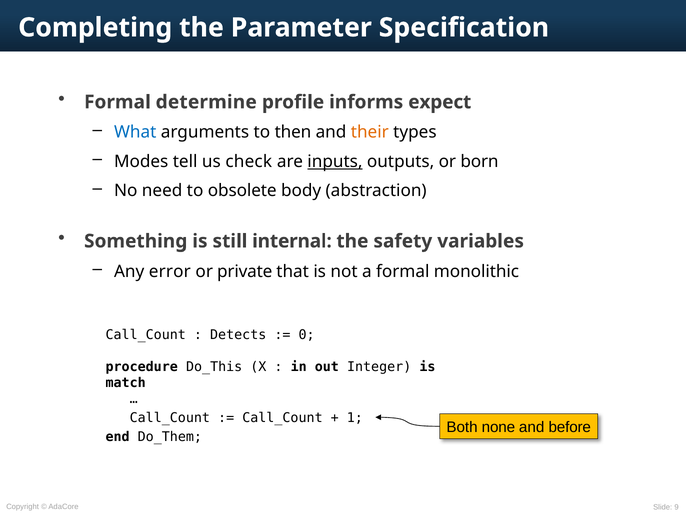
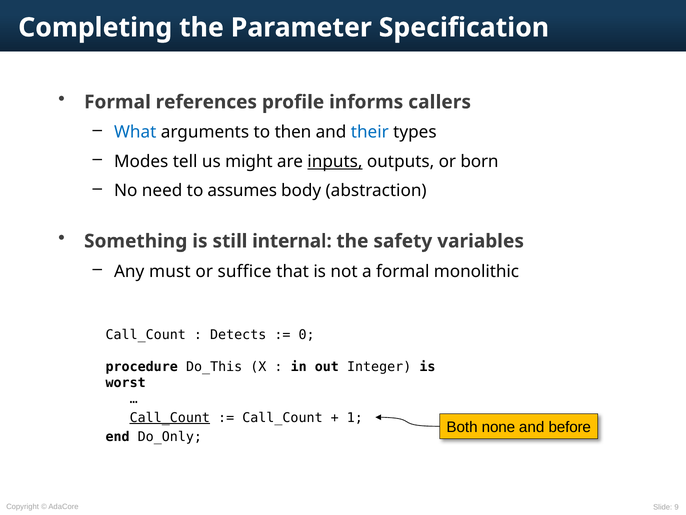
determine: determine -> references
expect: expect -> callers
their colour: orange -> blue
check: check -> might
obsolete: obsolete -> assumes
error: error -> must
private: private -> suffice
match: match -> worst
Call_Count at (170, 417) underline: none -> present
Do_Them: Do_Them -> Do_Only
